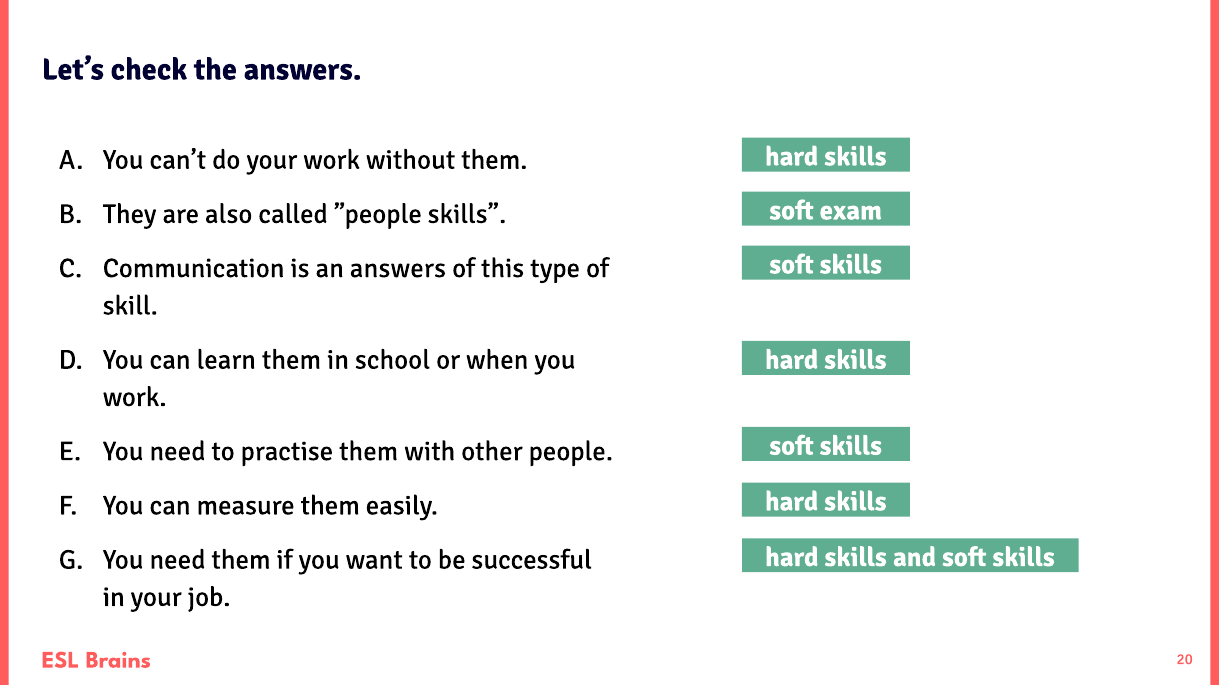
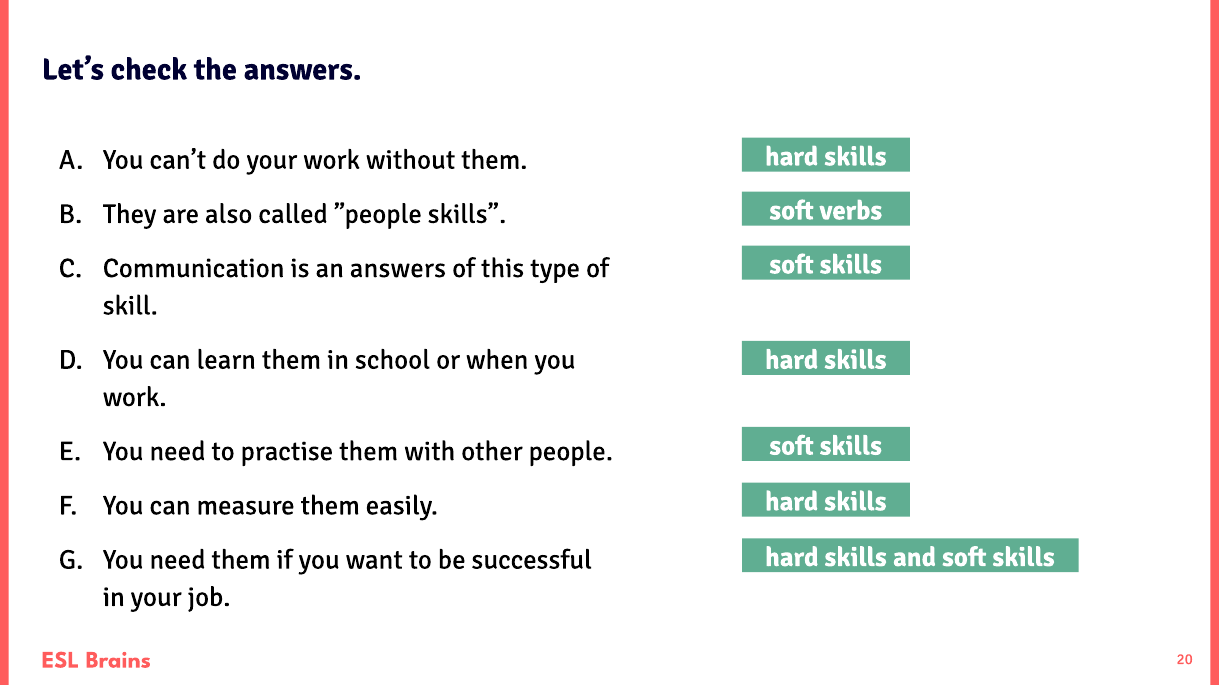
exam: exam -> verbs
